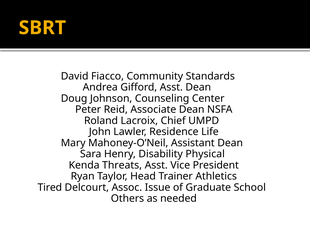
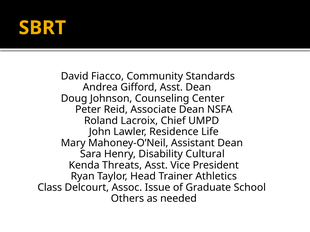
Physical: Physical -> Cultural
Tired: Tired -> Class
